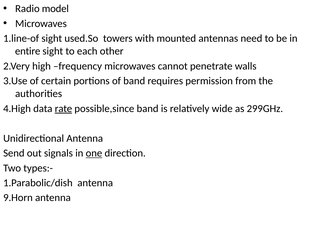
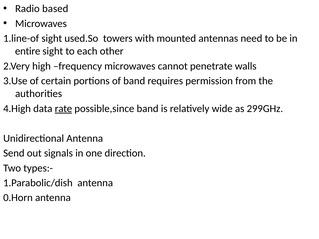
model: model -> based
one underline: present -> none
9.Horn: 9.Horn -> 0.Horn
